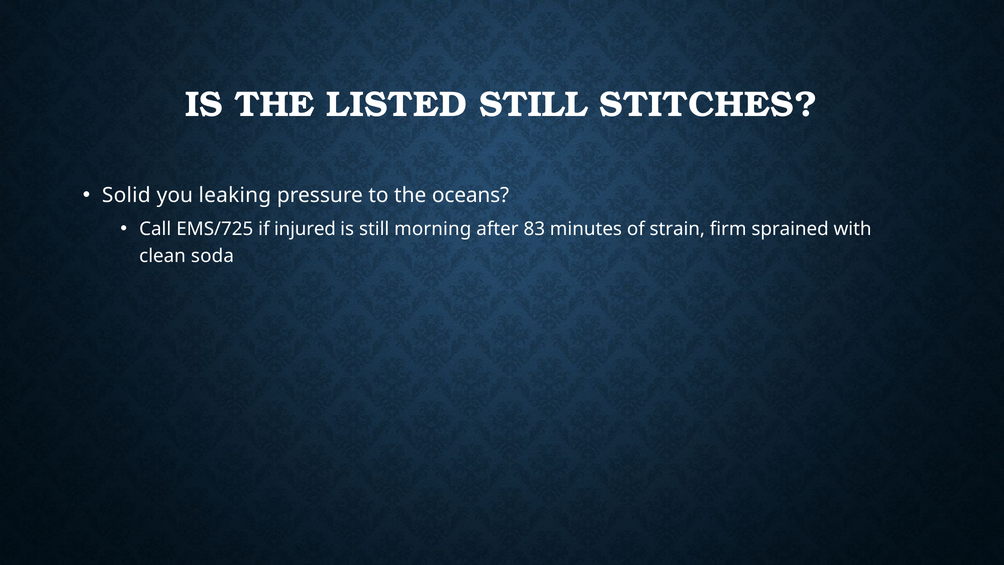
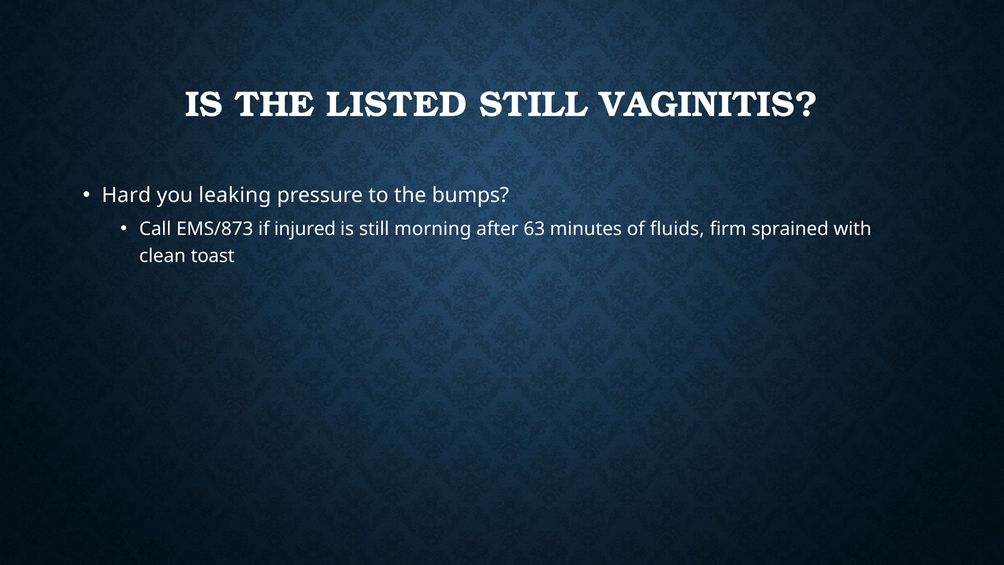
STITCHES: STITCHES -> VAGINITIS
Solid: Solid -> Hard
oceans: oceans -> bumps
EMS/725: EMS/725 -> EMS/873
83: 83 -> 63
strain: strain -> fluids
soda: soda -> toast
